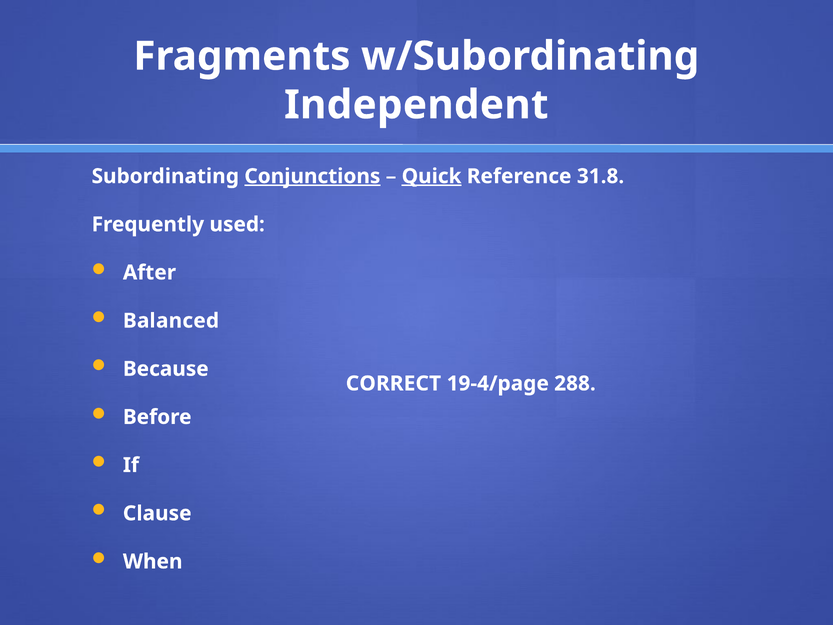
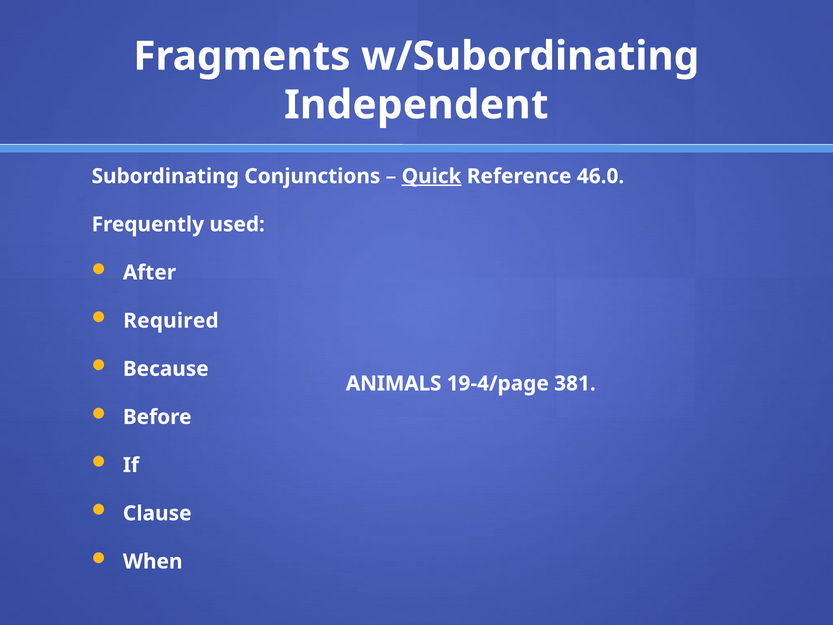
Conjunctions underline: present -> none
31.8: 31.8 -> 46.0
Balanced: Balanced -> Required
CORRECT: CORRECT -> ANIMALS
288: 288 -> 381
